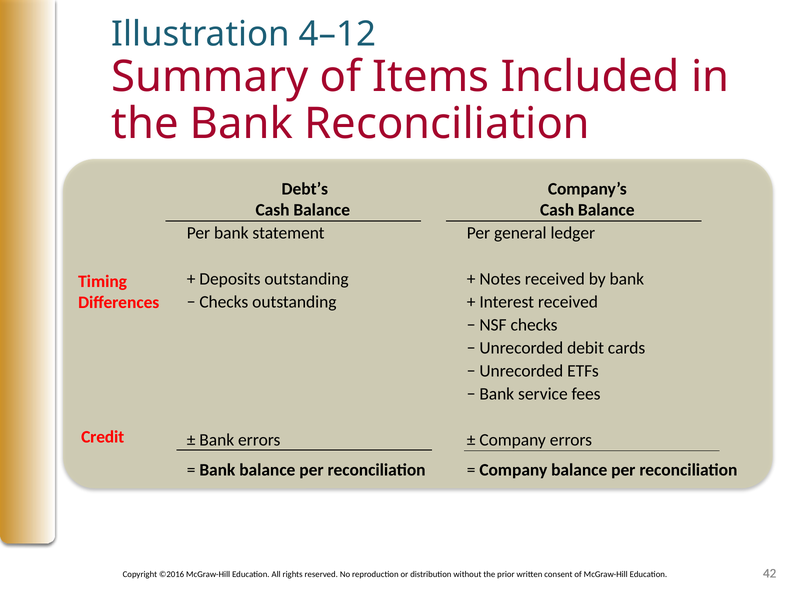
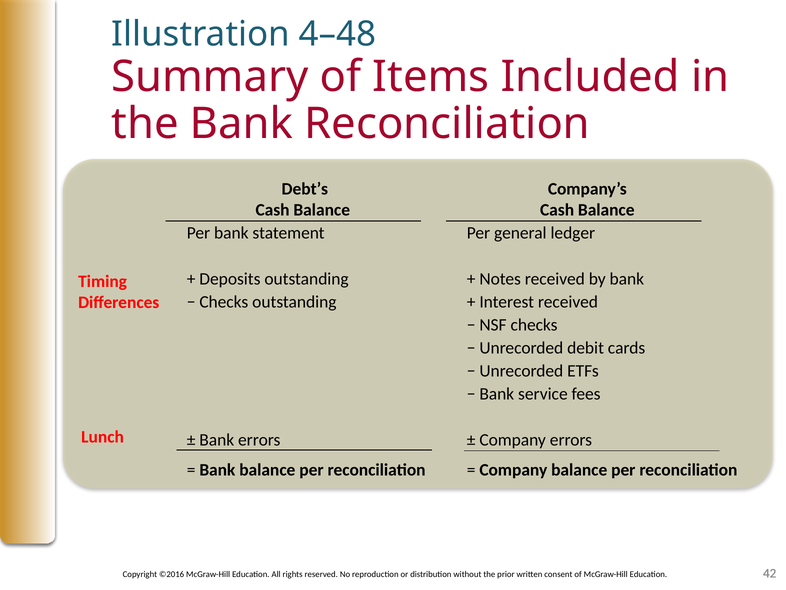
4–12: 4–12 -> 4–48
Credit: Credit -> Lunch
